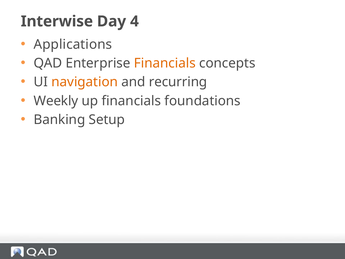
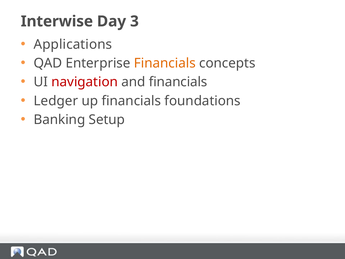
4: 4 -> 3
navigation colour: orange -> red
and recurring: recurring -> financials
Weekly: Weekly -> Ledger
